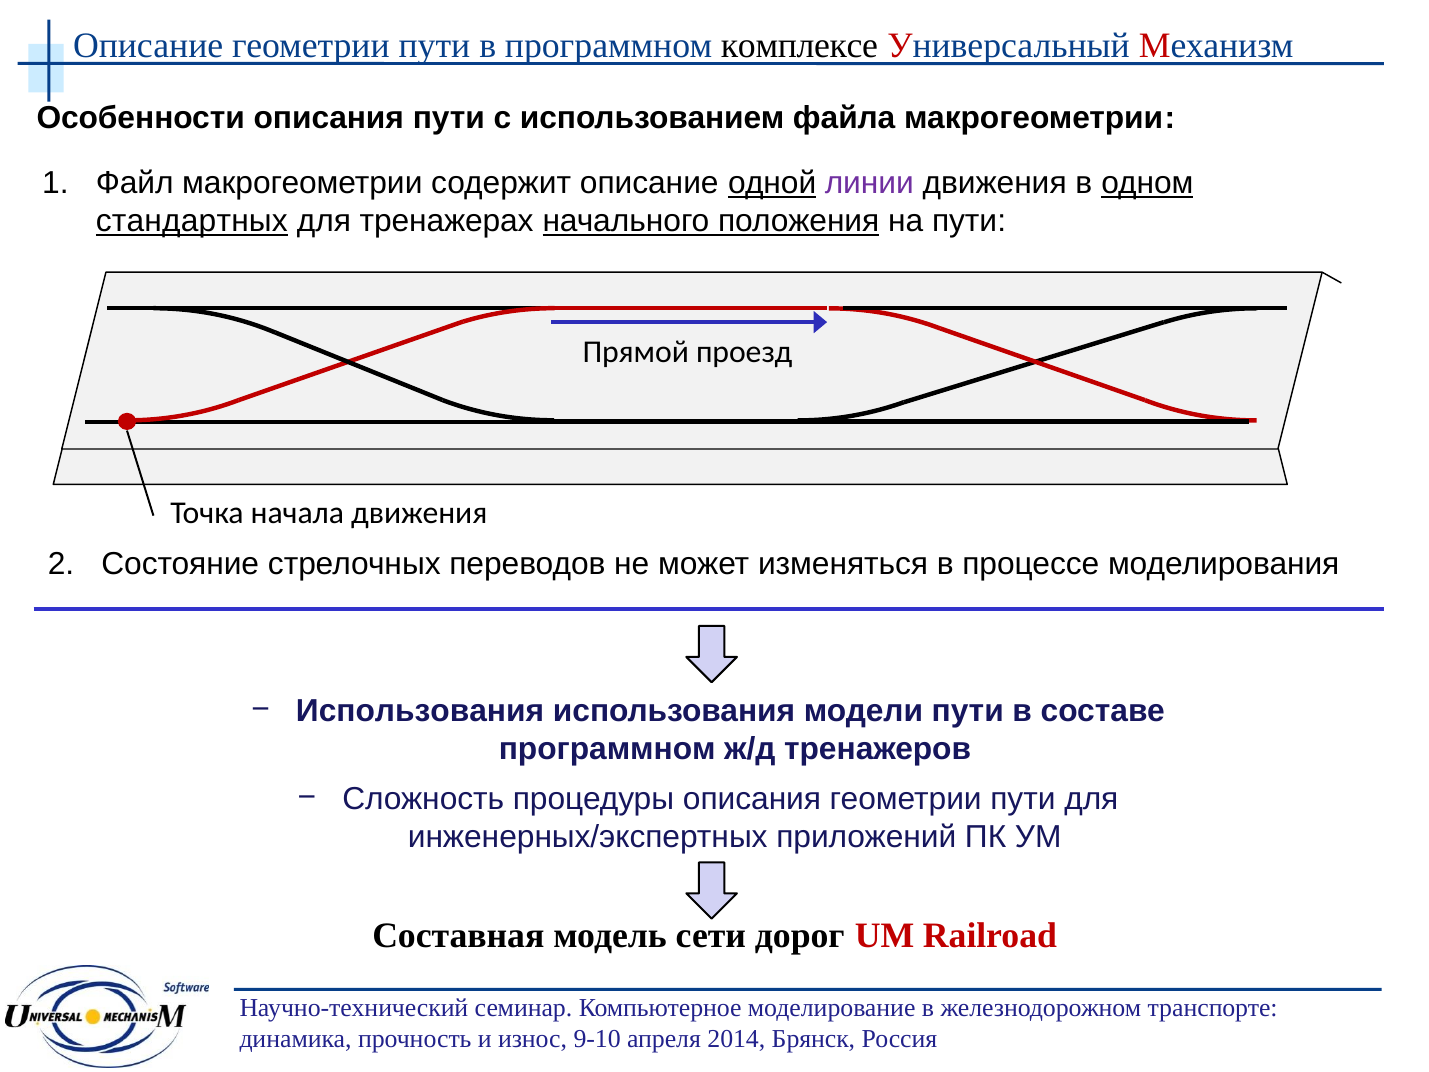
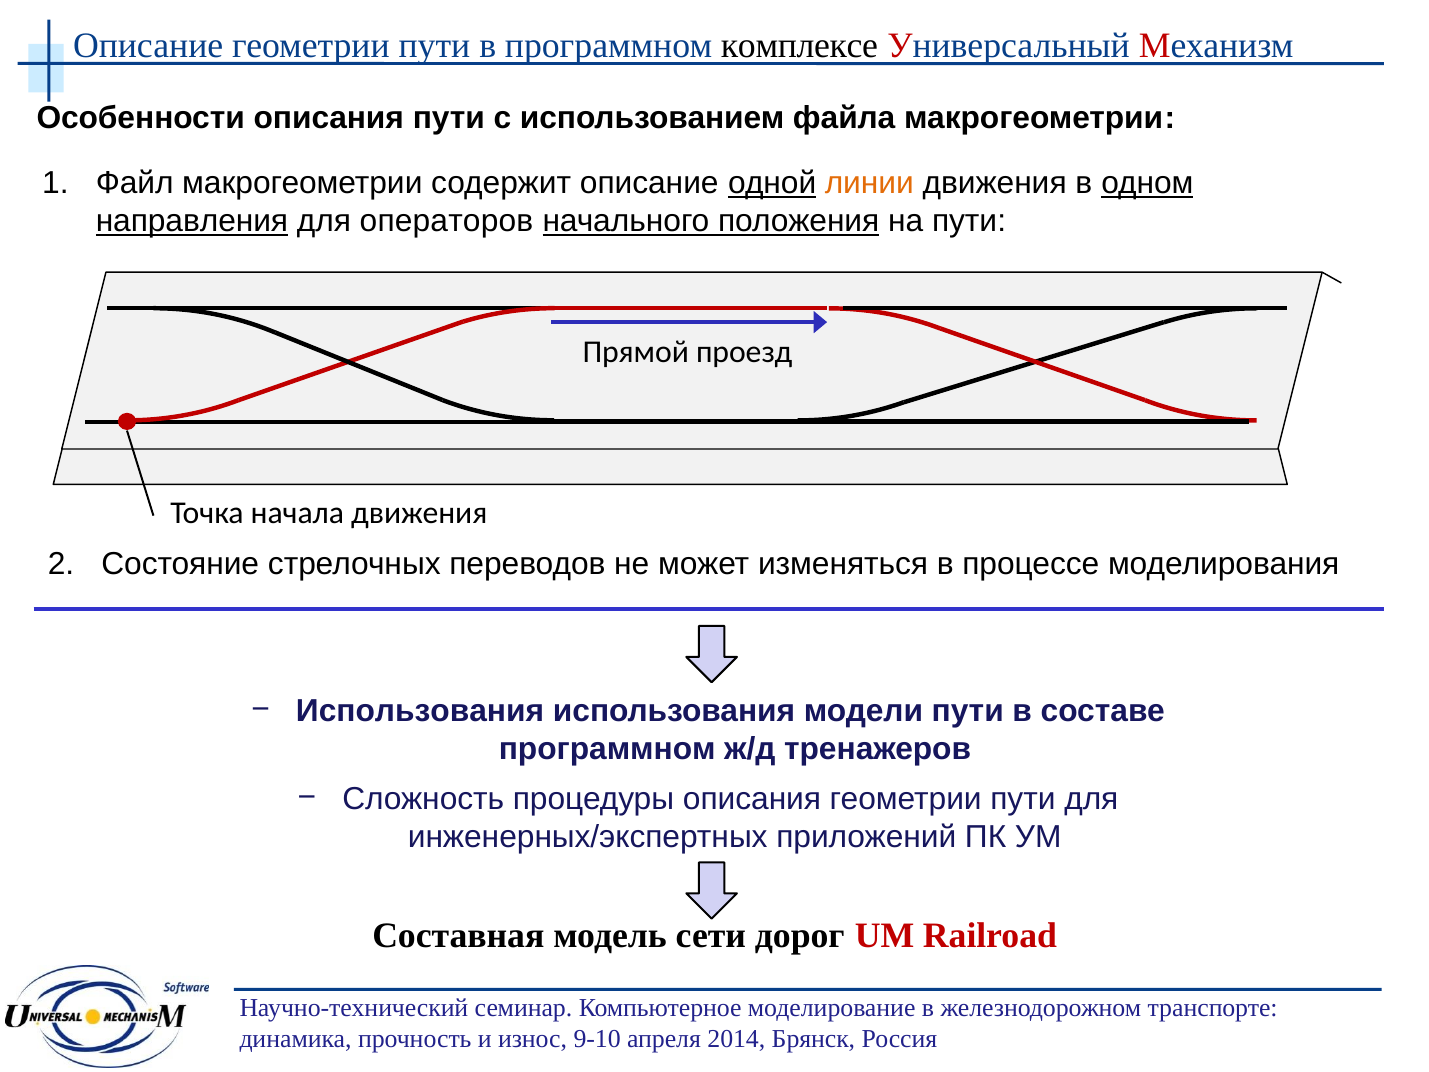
линии colour: purple -> orange
стандартных: стандартных -> направления
тренажерах: тренажерах -> операторов
